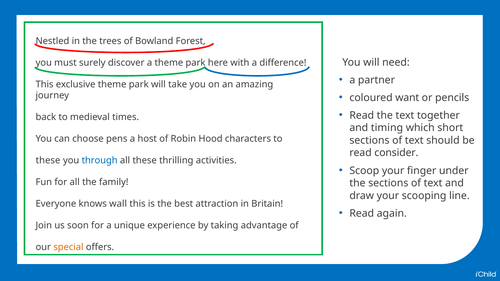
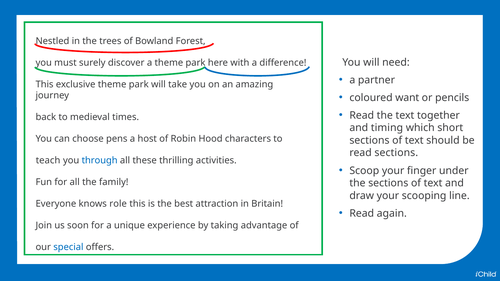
read consider: consider -> sections
these at (48, 161): these -> teach
wall: wall -> role
special colour: orange -> blue
